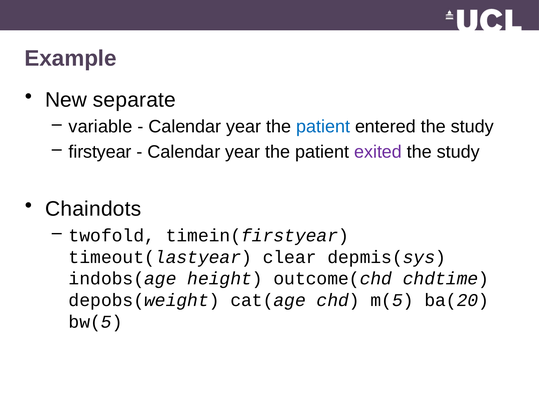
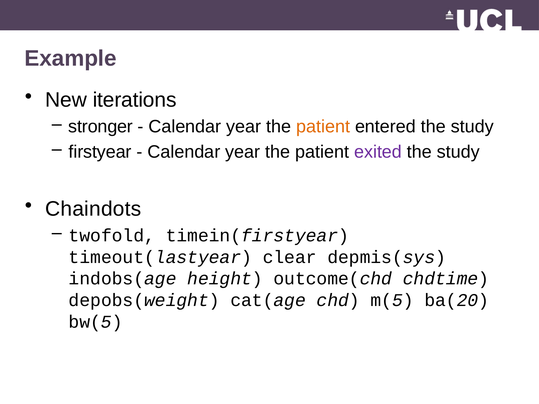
separate: separate -> iterations
variable: variable -> stronger
patient at (323, 127) colour: blue -> orange
